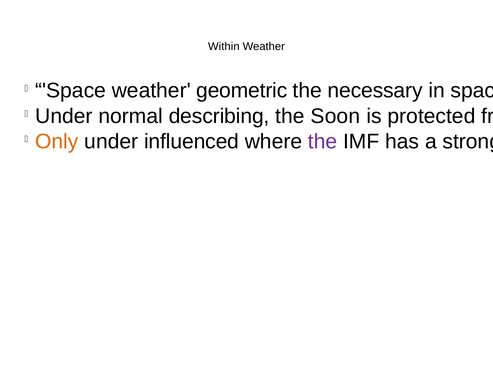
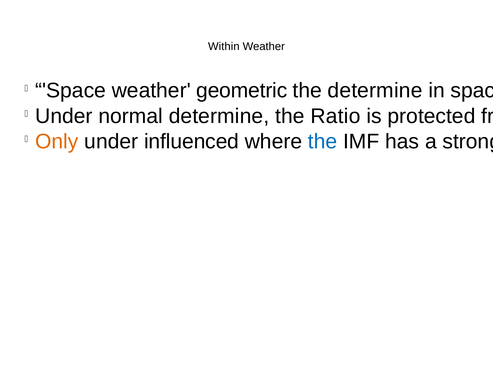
the necessary: necessary -> determine
normal describing: describing -> determine
Soon: Soon -> Ratio
the at (323, 141) colour: purple -> blue
